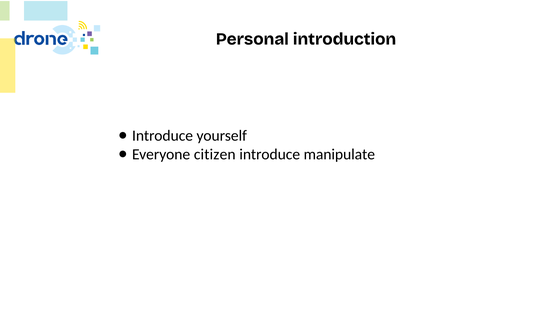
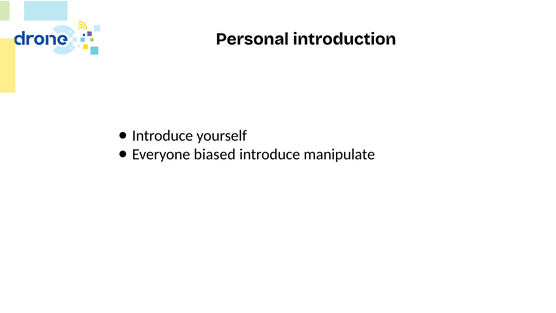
citizen: citizen -> biased
